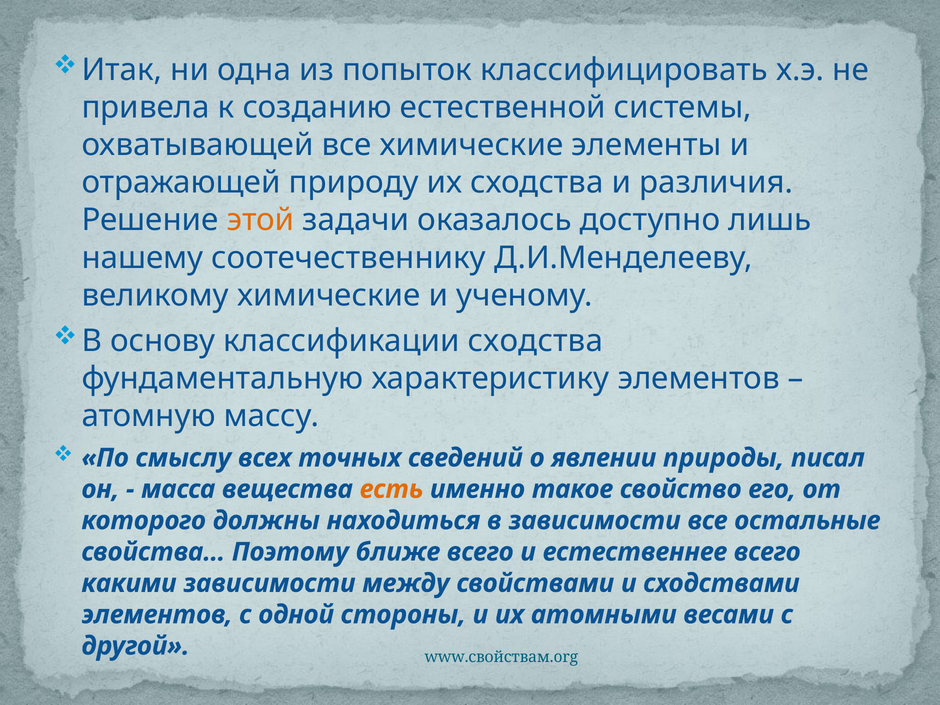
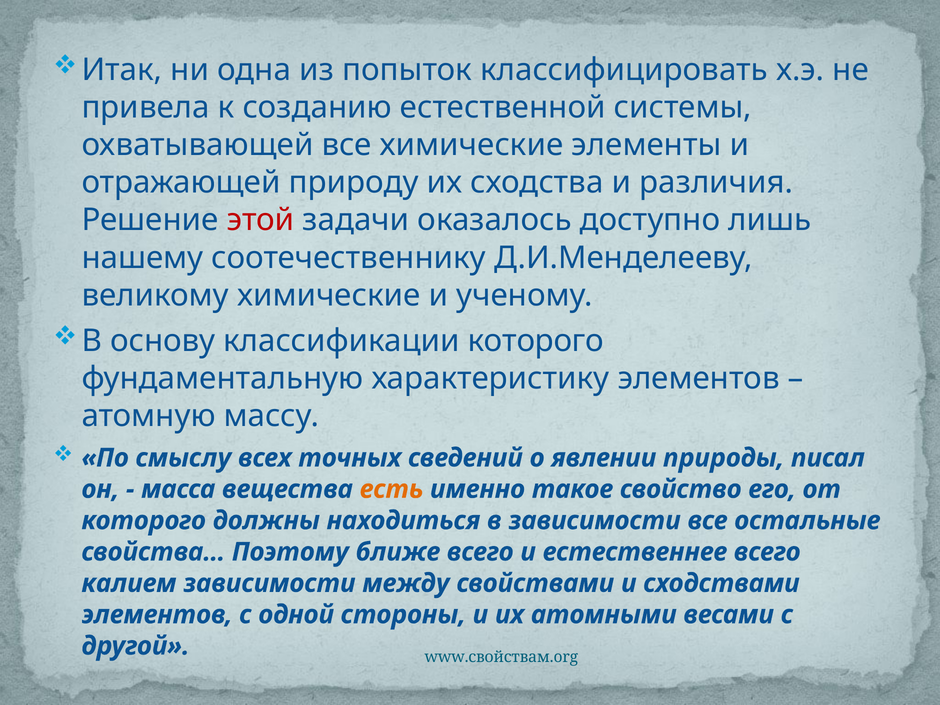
этой colour: orange -> red
классификации сходства: сходства -> которого
какими: какими -> калием
